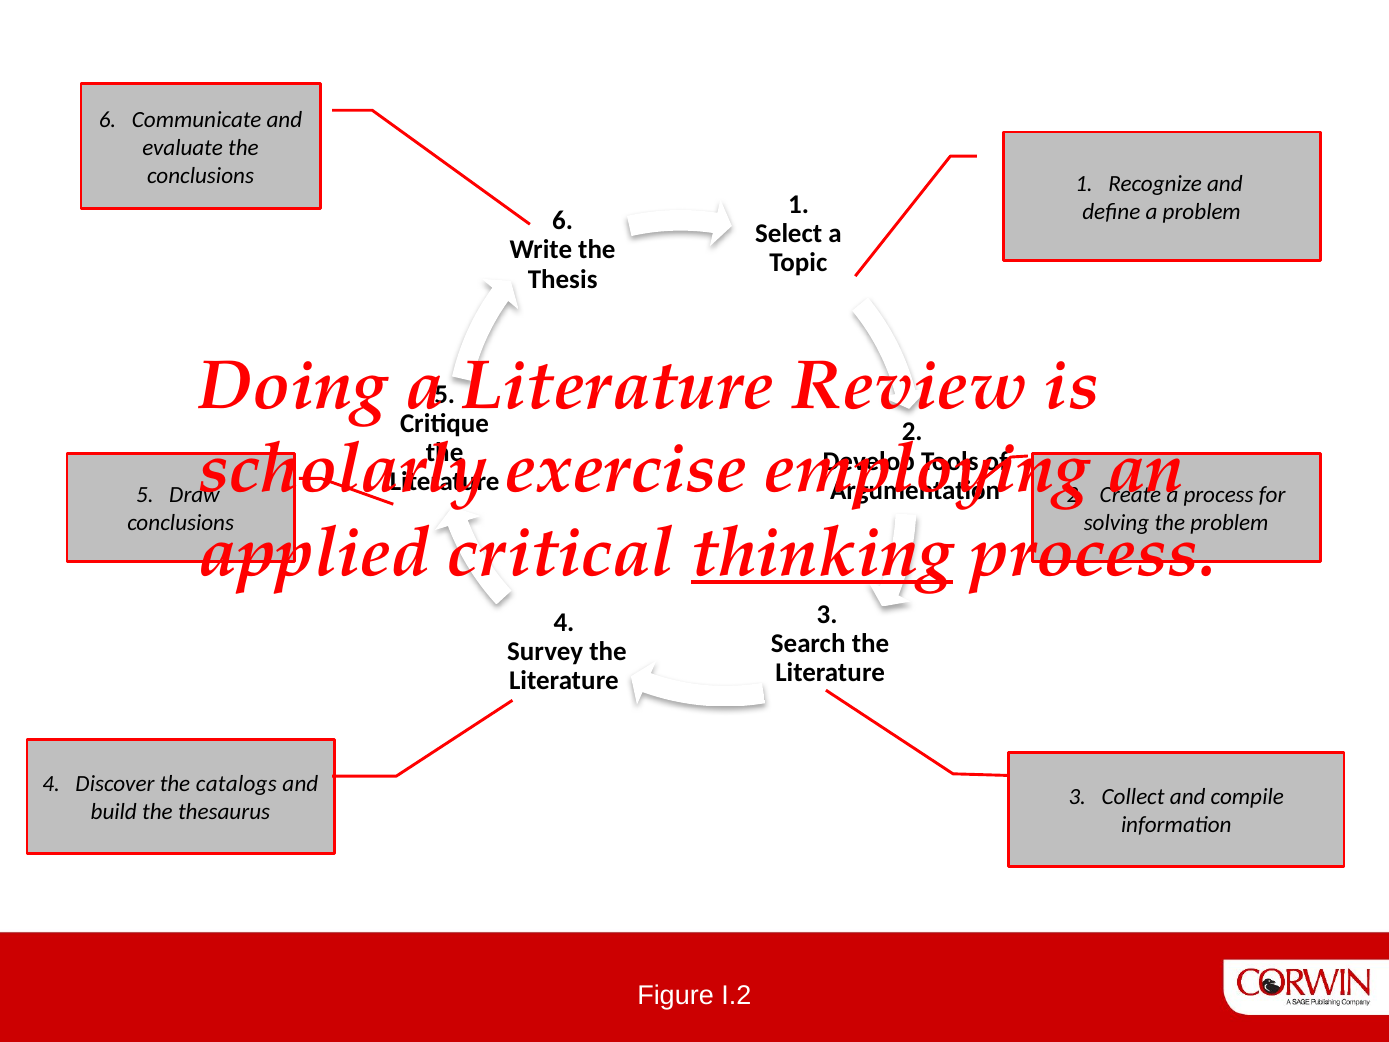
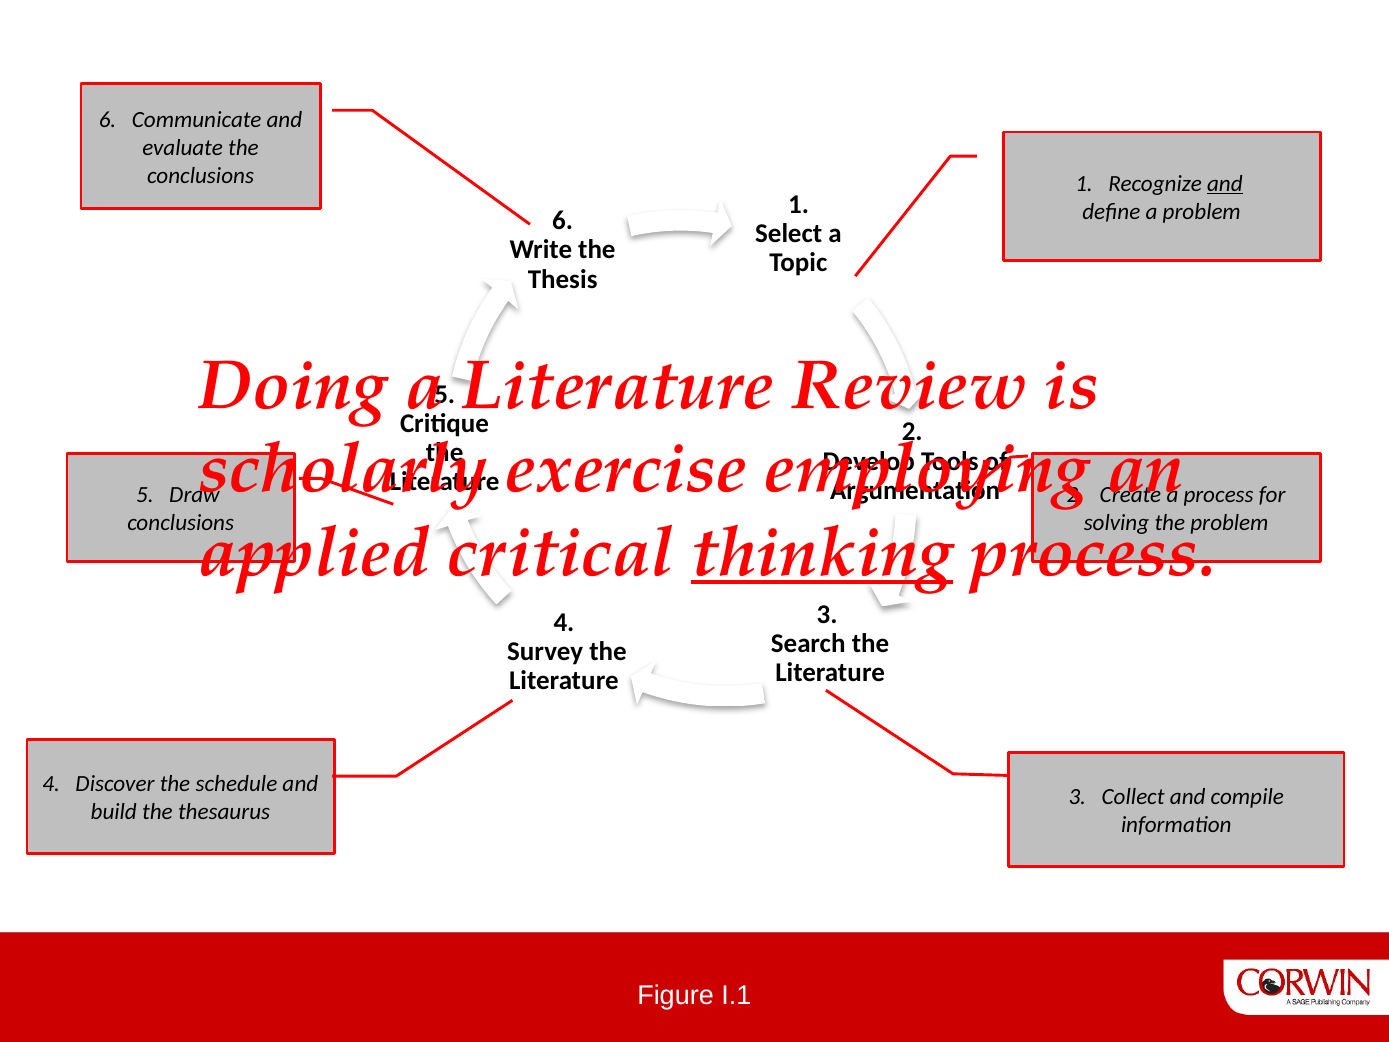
and at (1225, 184) underline: none -> present
catalogs: catalogs -> schedule
I.2: I.2 -> I.1
